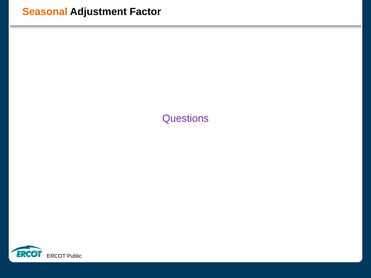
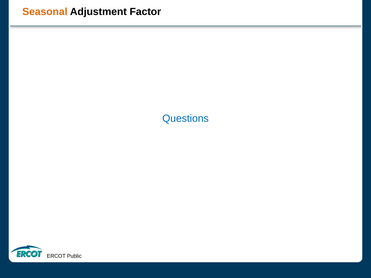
Questions colour: purple -> blue
